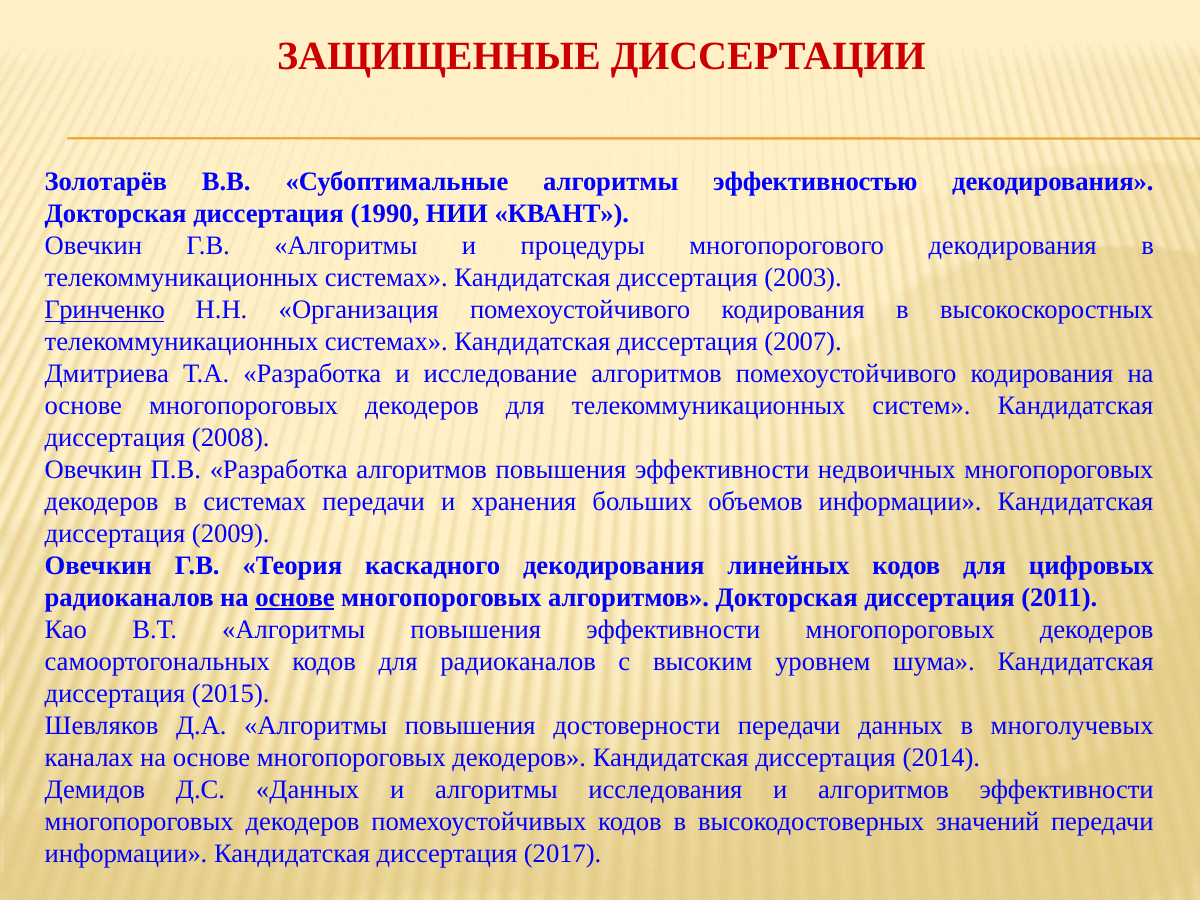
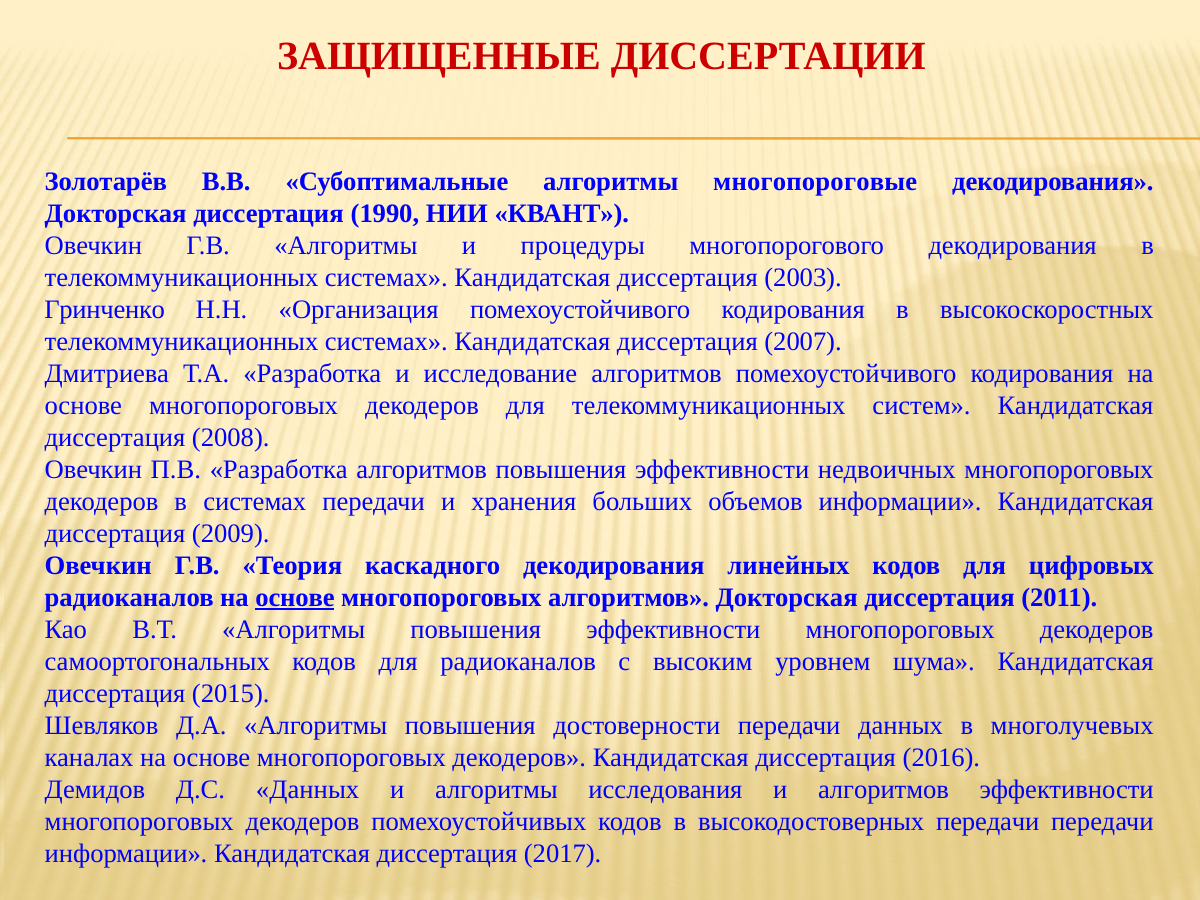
эффективностью: эффективностью -> многопороговые
Гринченко underline: present -> none
2014: 2014 -> 2016
высокодостоверных значений: значений -> передачи
